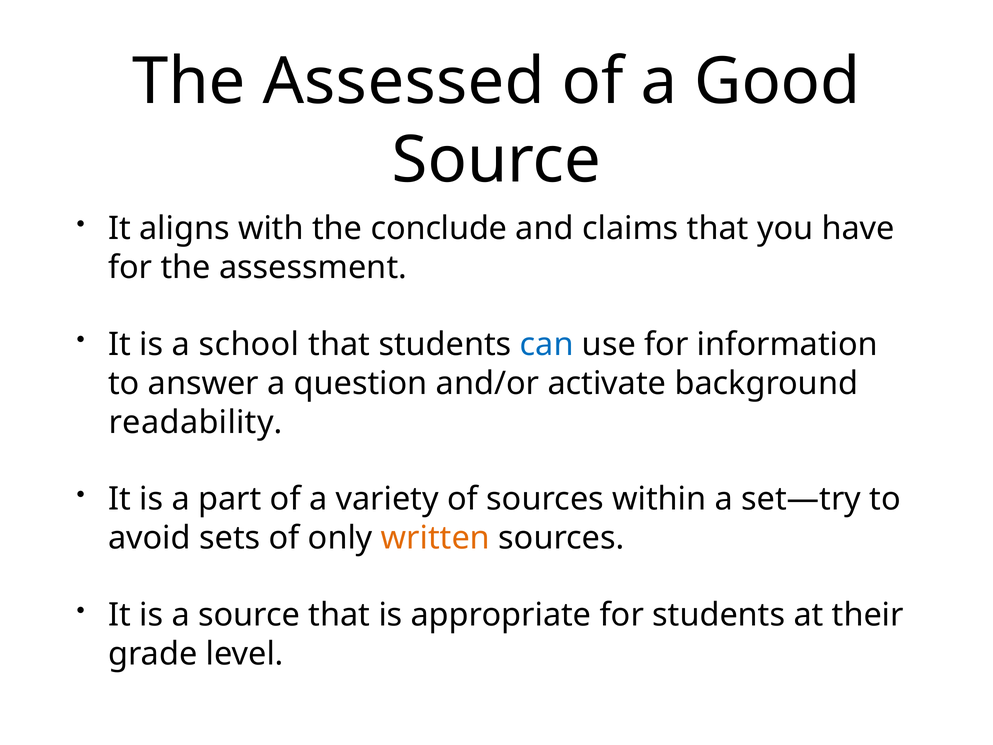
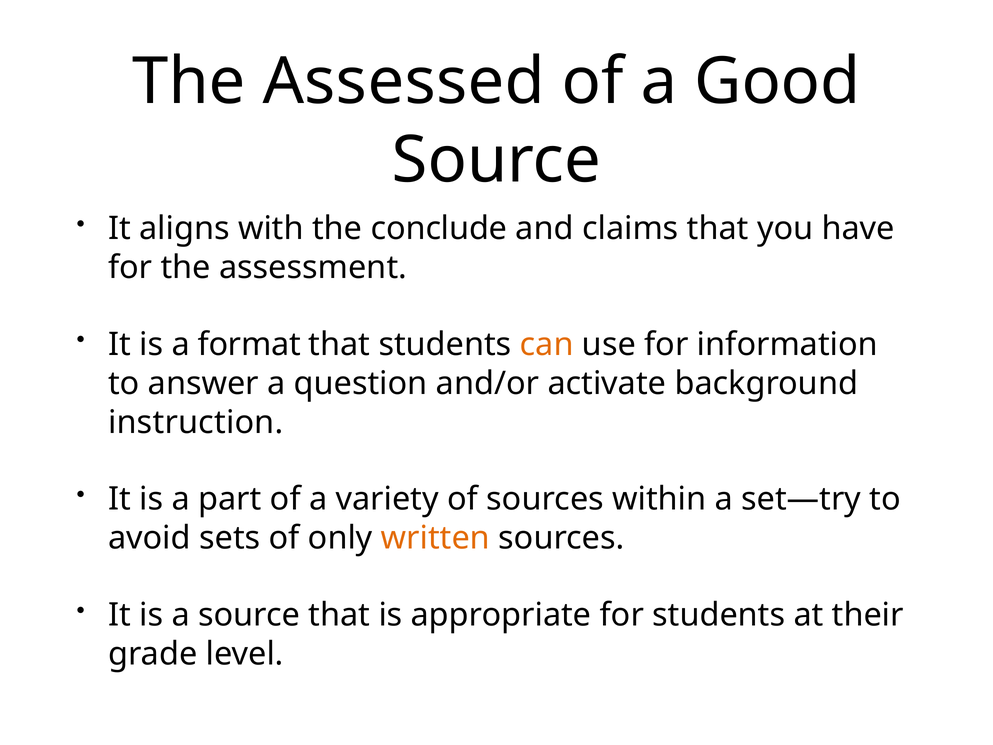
school: school -> format
can colour: blue -> orange
readability: readability -> instruction
